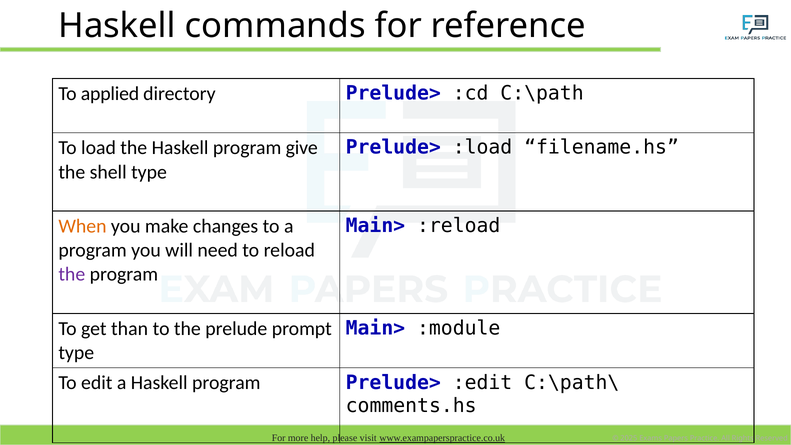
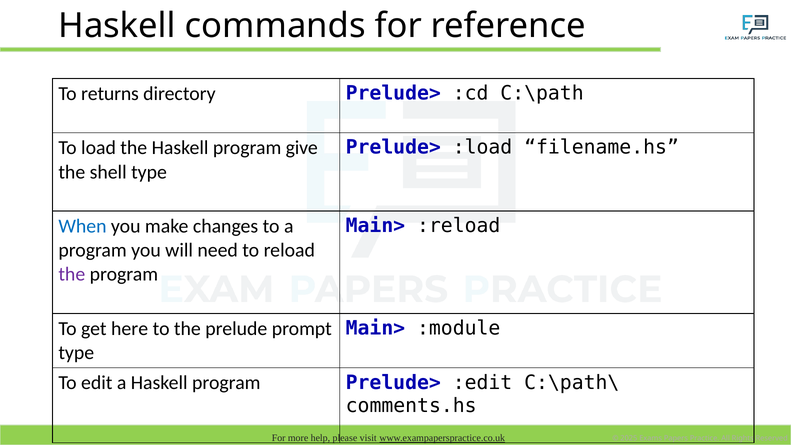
applied: applied -> returns
When colour: orange -> blue
than: than -> here
